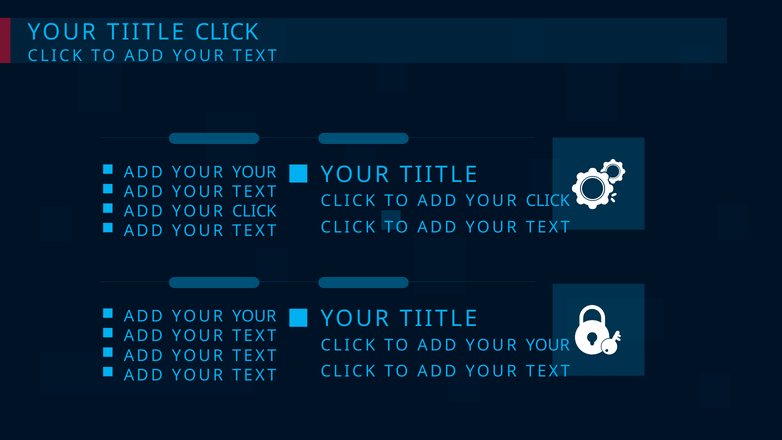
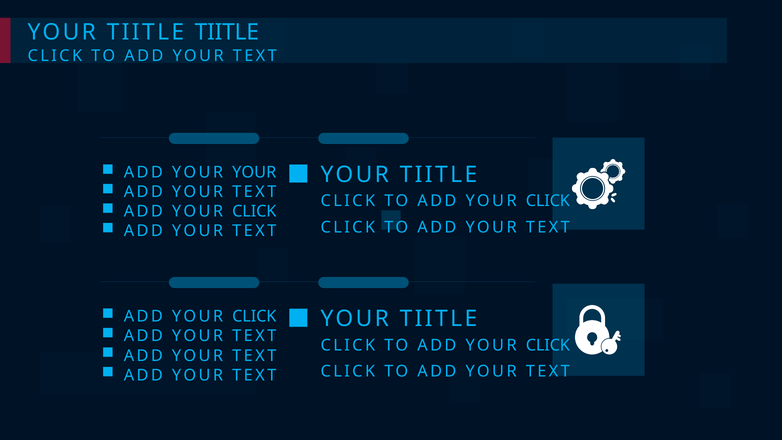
CLICK at (227, 32): CLICK -> TIITLE
YOUR at (254, 316): YOUR -> CLICK
YOUR at (548, 345): YOUR -> CLICK
